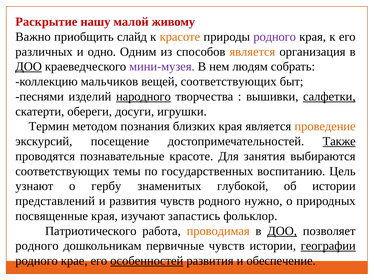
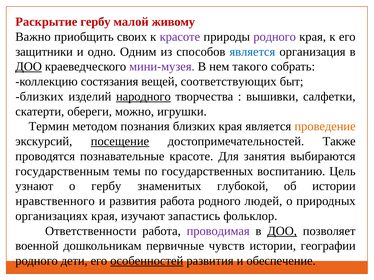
Раскрытие нашу: нашу -> гербу
слайд: слайд -> своих
красоте at (180, 37) colour: orange -> purple
различных: различных -> защитники
является at (252, 52) colour: orange -> blue
людям: людям -> такого
мальчиков: мальчиков -> состязания
песнями at (40, 97): песнями -> близких
салфетки underline: present -> none
досуги: досуги -> можно
посещение underline: none -> present
Также underline: present -> none
соответствующих at (62, 171): соответствующих -> государственным
представлений: представлений -> нравственного
развития чувств: чувств -> работа
нужно: нужно -> людей
посвященные: посвященные -> организациях
Патриотического: Патриотического -> Ответственности
проводимая colour: orange -> purple
родного at (37, 246): родного -> военной
географии underline: present -> none
крае: крае -> дети
